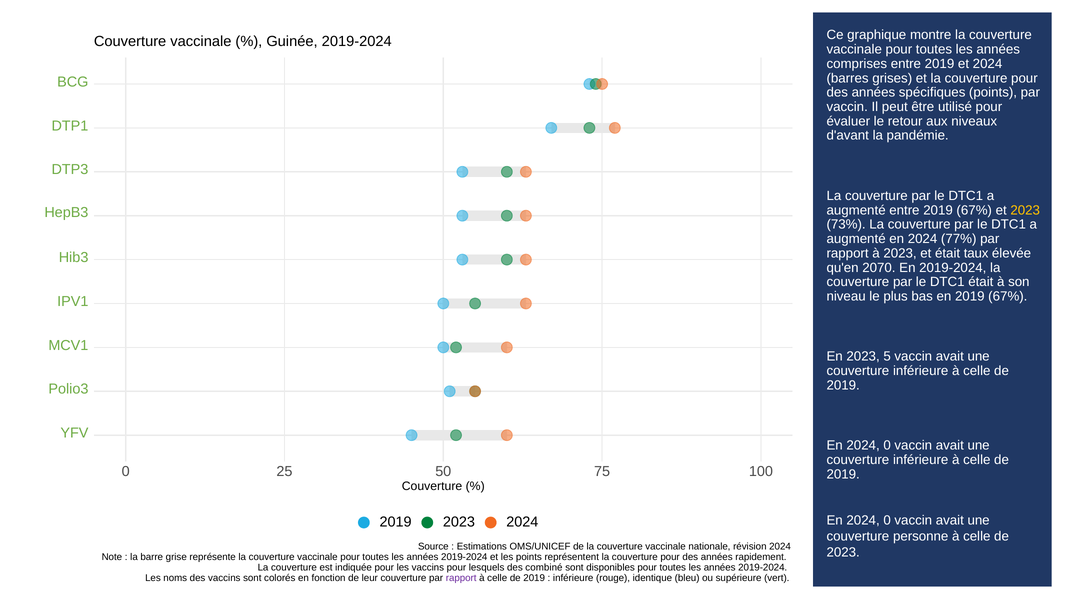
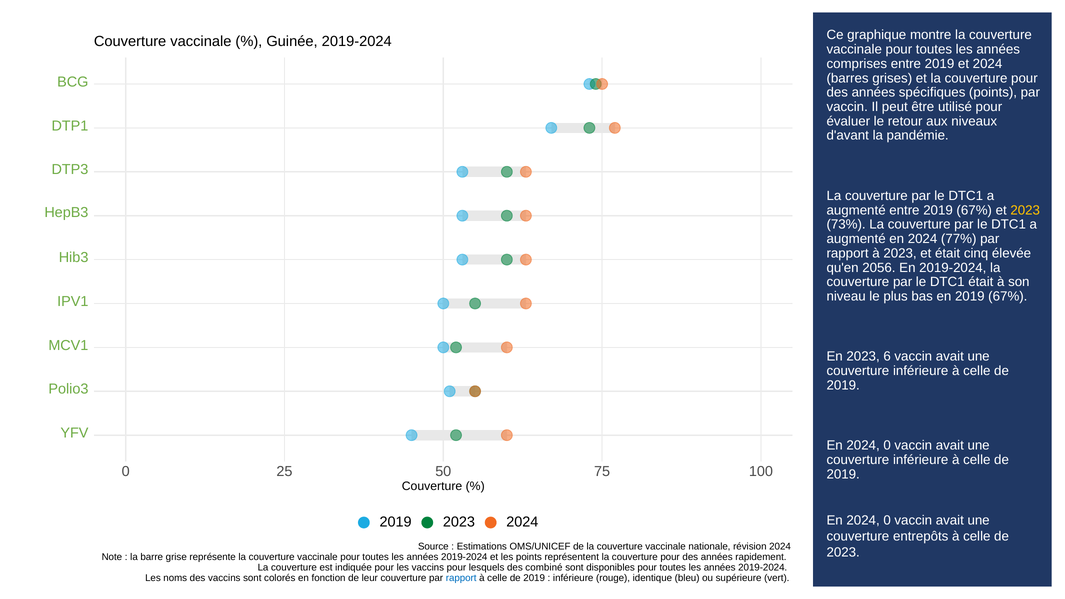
taux: taux -> cinq
2070: 2070 -> 2056
5: 5 -> 6
personne: personne -> entrepôts
rapport at (461, 578) colour: purple -> blue
